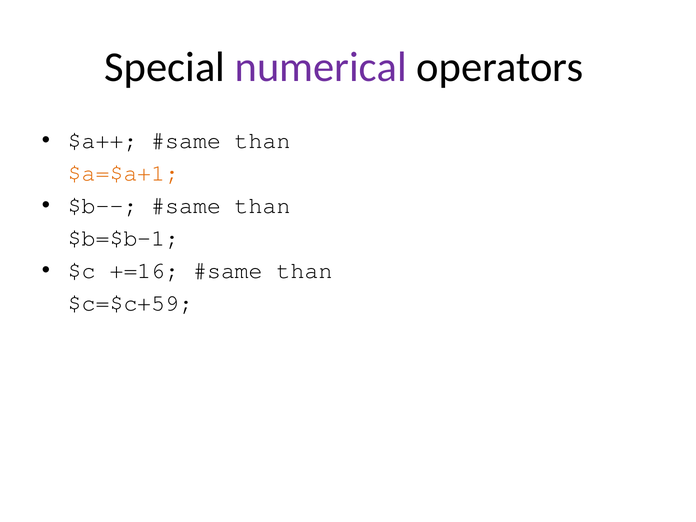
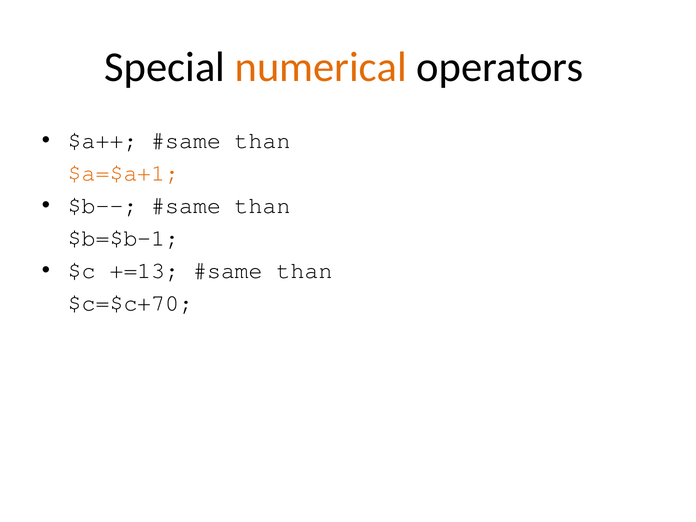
numerical colour: purple -> orange
+=16: +=16 -> +=13
$c=$c+59: $c=$c+59 -> $c=$c+70
